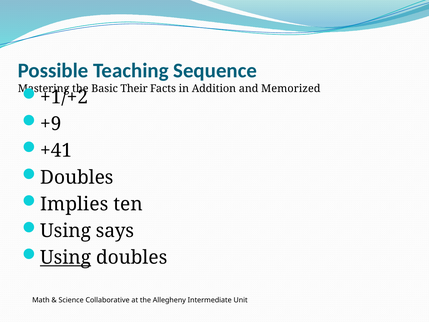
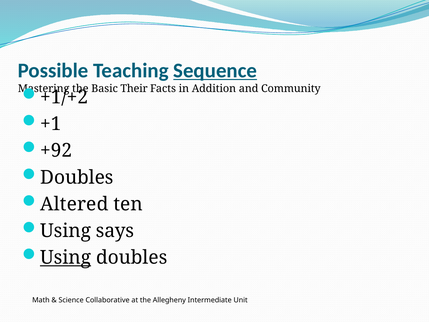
Sequence underline: none -> present
Memorized: Memorized -> Community
+9: +9 -> +1
+41: +41 -> +92
Implies: Implies -> Altered
